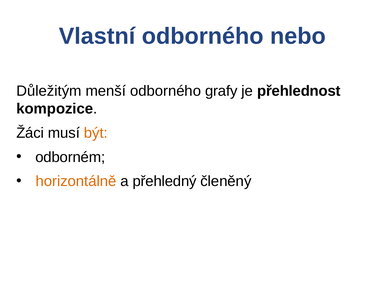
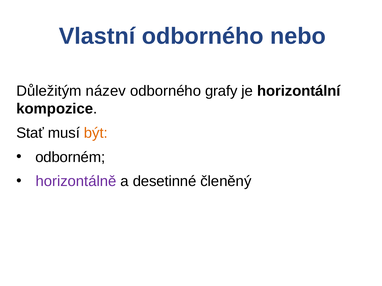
menší: menší -> název
přehlednost: přehlednost -> horizontální
Žáci: Žáci -> Stať
horizontálně colour: orange -> purple
přehledný: přehledný -> desetinné
